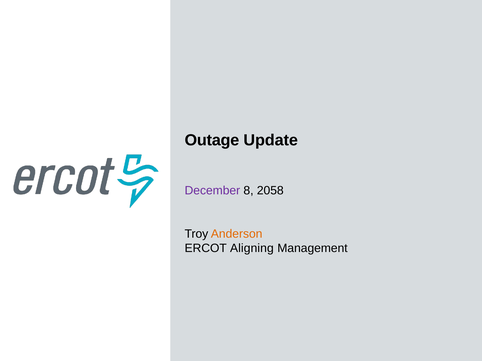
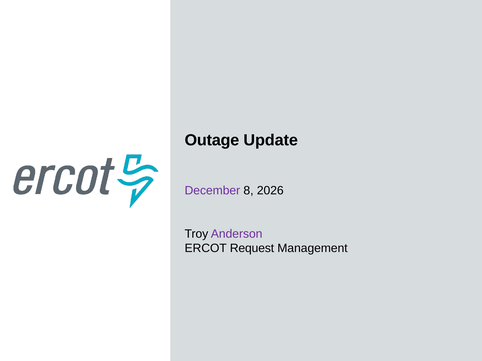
2058: 2058 -> 2026
Anderson colour: orange -> purple
Aligning: Aligning -> Request
